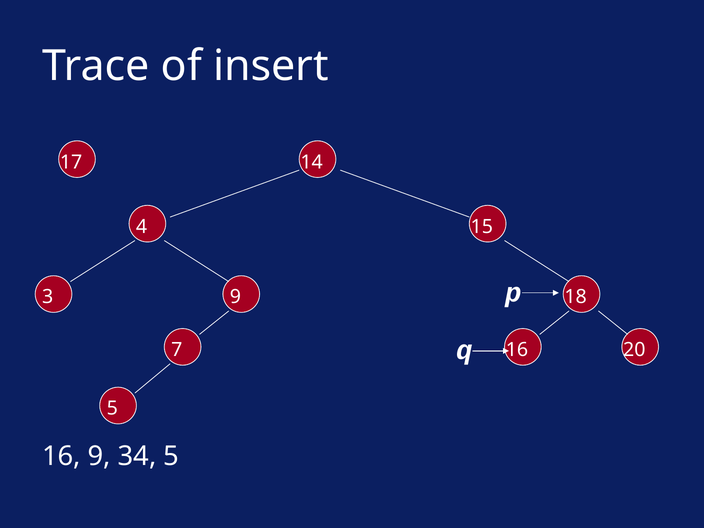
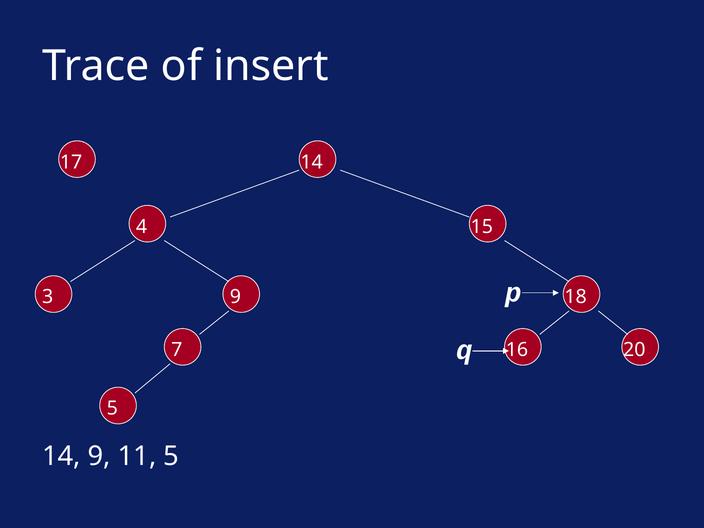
16 at (61, 456): 16 -> 14
34: 34 -> 11
